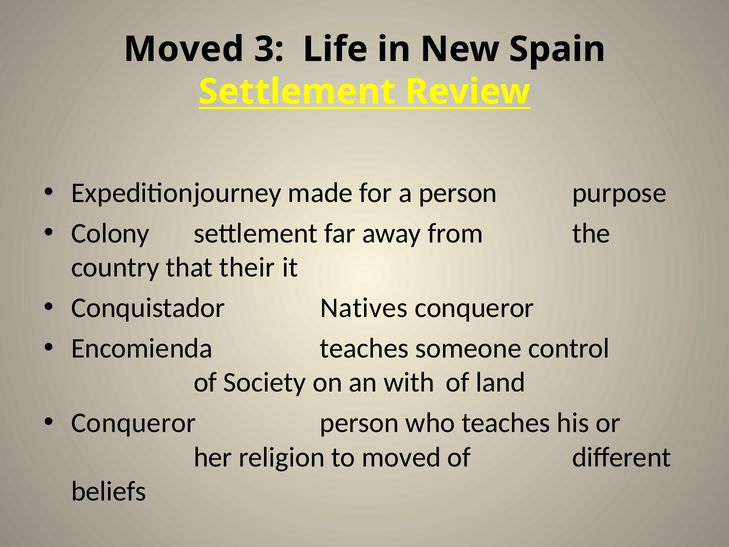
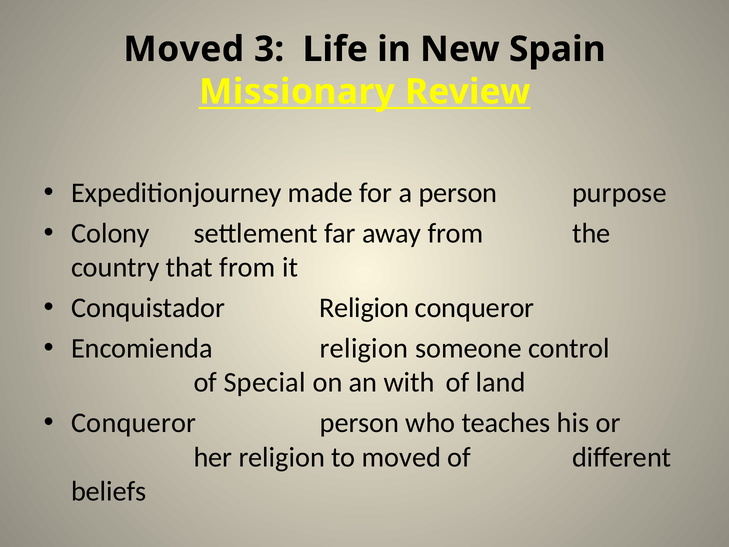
Settlement at (297, 92): Settlement -> Missionary
that their: their -> from
Conquistador Natives: Natives -> Religion
Encomienda teaches: teaches -> religion
Society: Society -> Special
